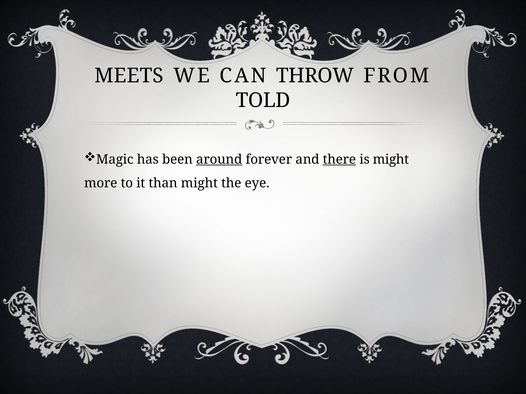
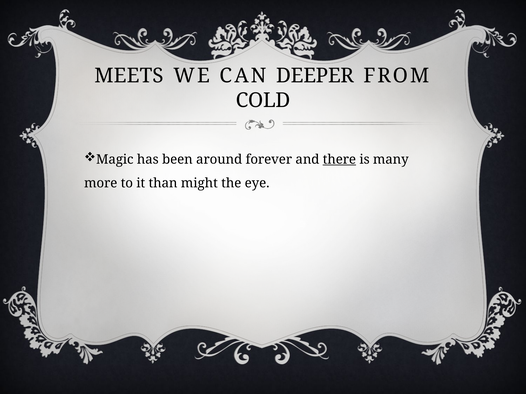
THROW: THROW -> DEEPER
TOLD: TOLD -> COLD
around underline: present -> none
is might: might -> many
